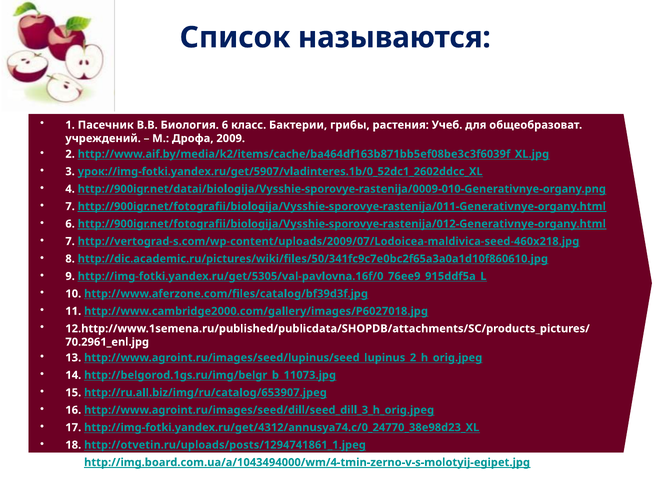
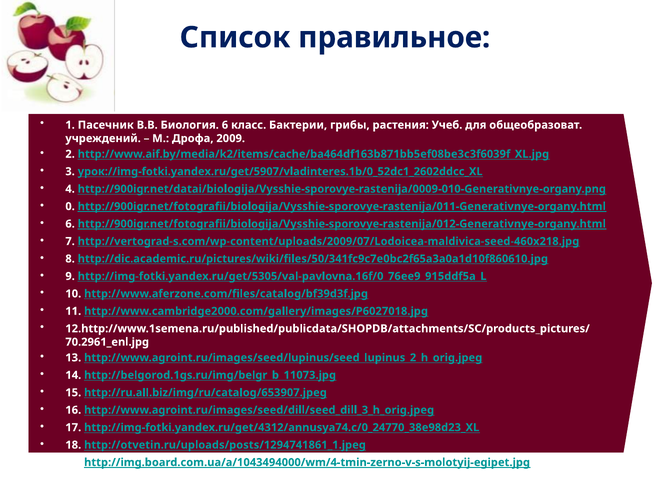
называются: называются -> правильное
7 at (70, 206): 7 -> 0
